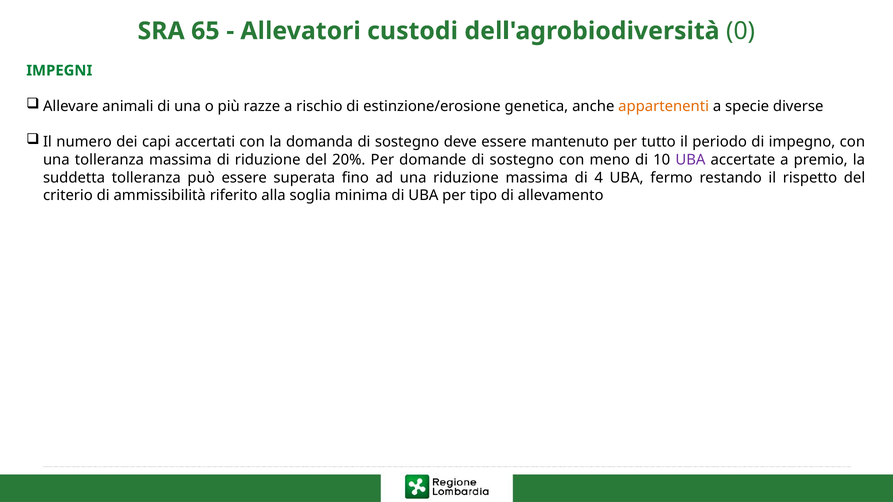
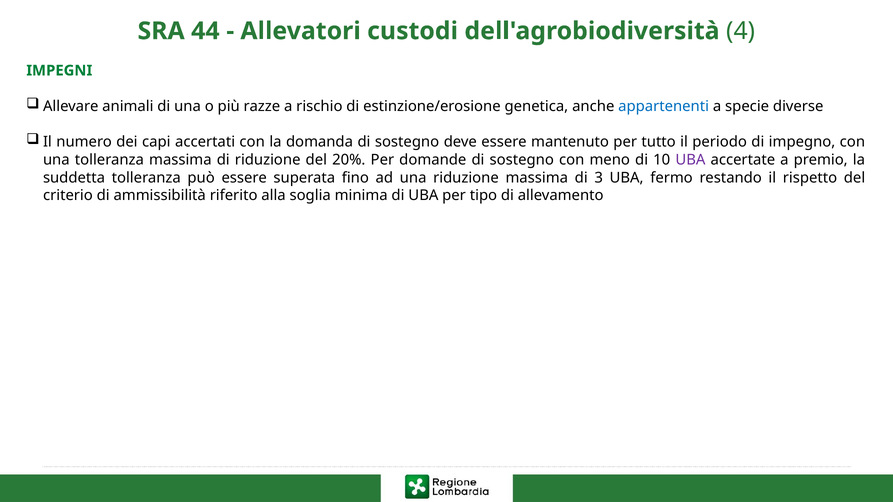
65: 65 -> 44
0: 0 -> 4
appartenenti colour: orange -> blue
4: 4 -> 3
